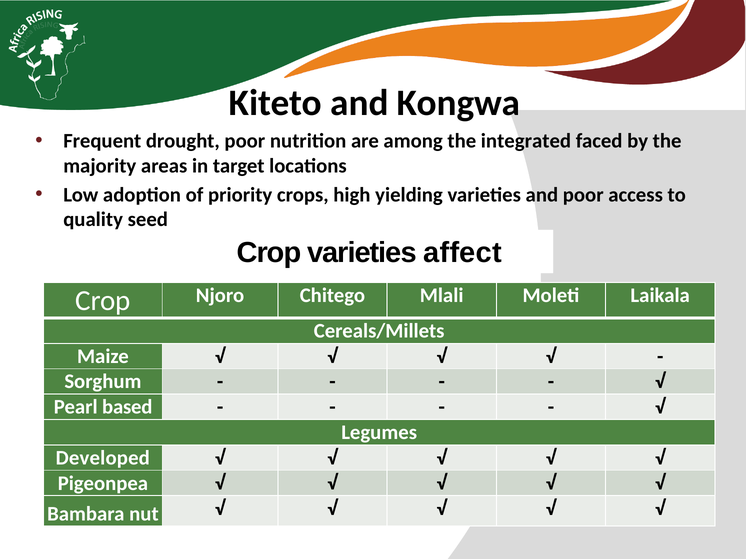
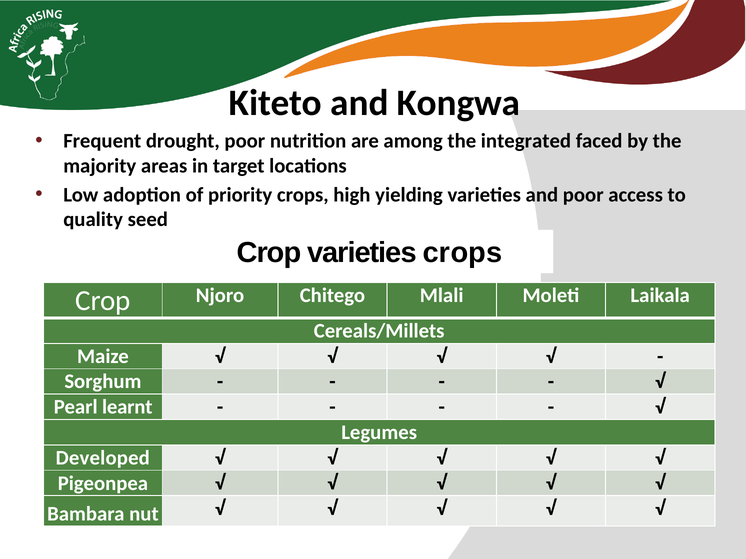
varieties affect: affect -> crops
based: based -> learnt
